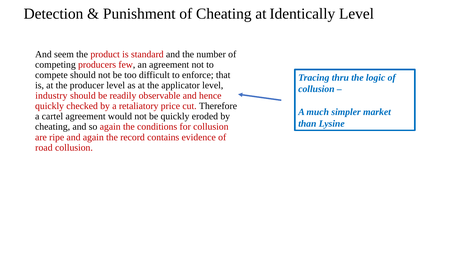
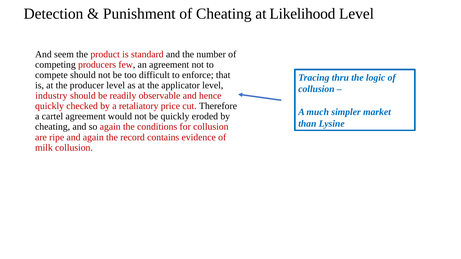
Identically: Identically -> Likelihood
road: road -> milk
